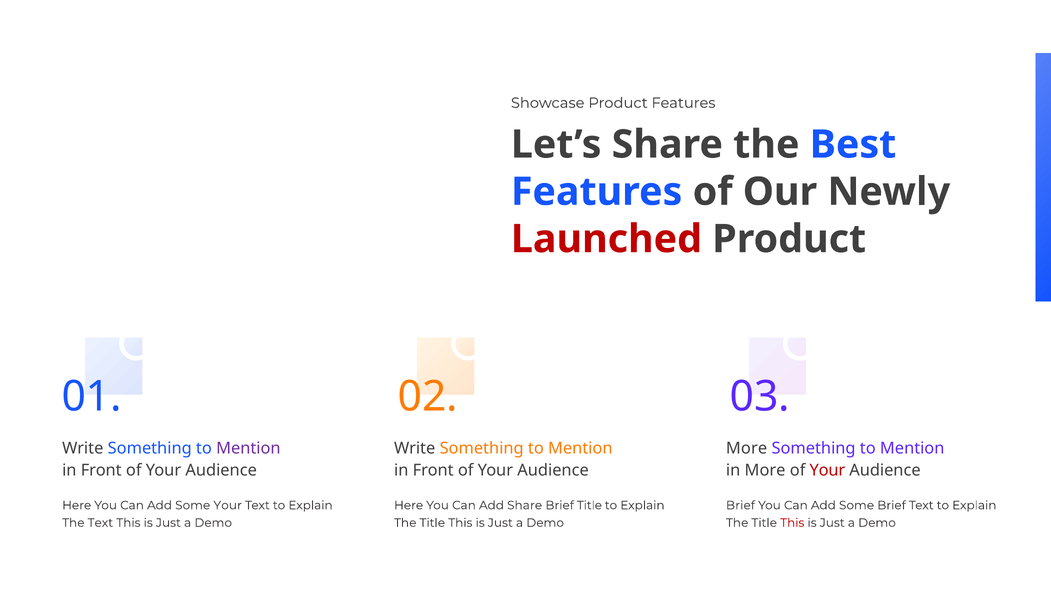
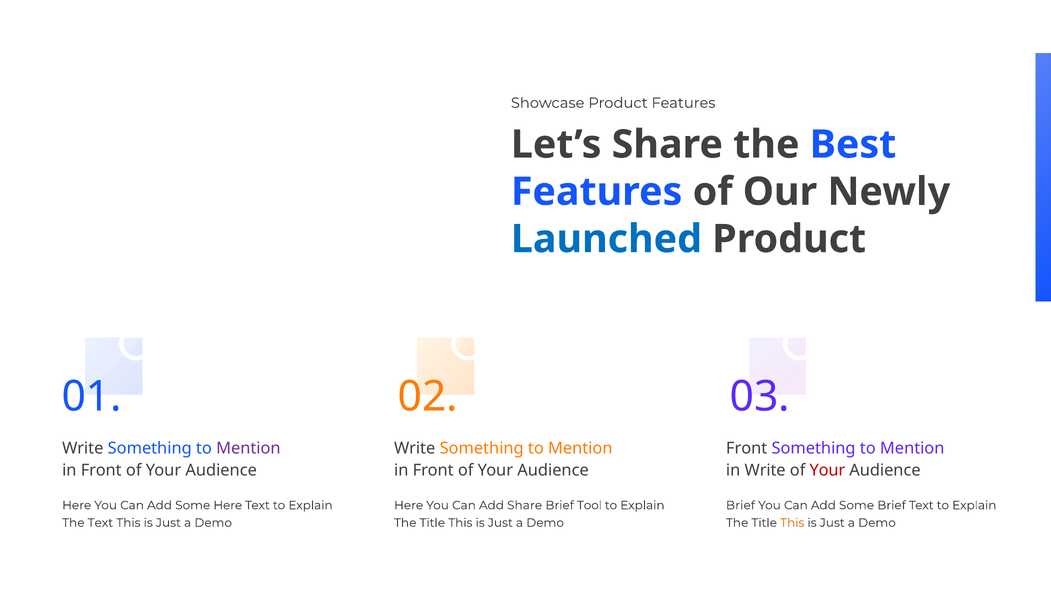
Launched colour: red -> blue
More at (747, 449): More -> Front
in More: More -> Write
Some Your: Your -> Here
Brief Title: Title -> Tool
This at (792, 523) colour: red -> orange
